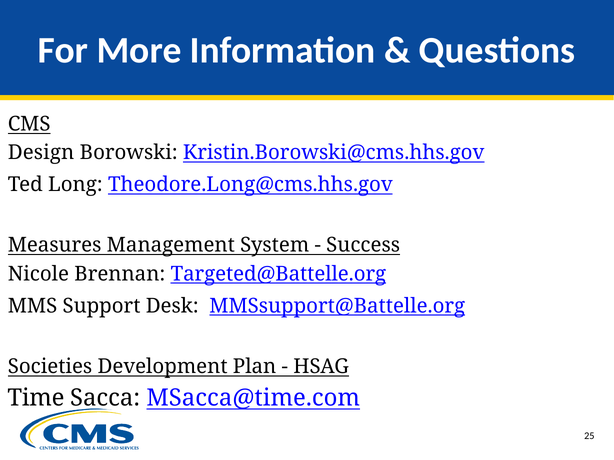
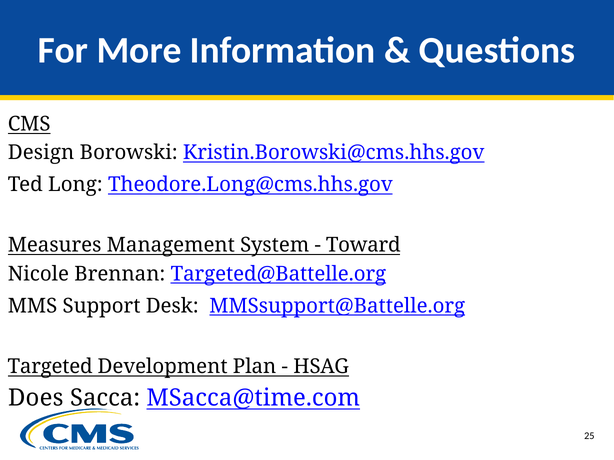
Success: Success -> Toward
Societies: Societies -> Targeted
Time: Time -> Does
